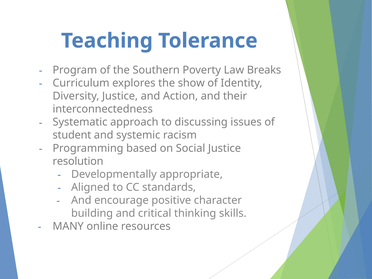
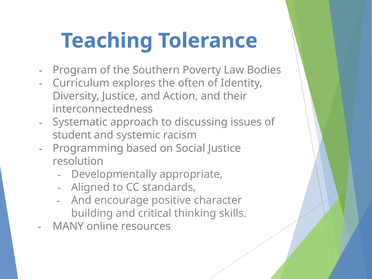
Breaks: Breaks -> Bodies
show: show -> often
